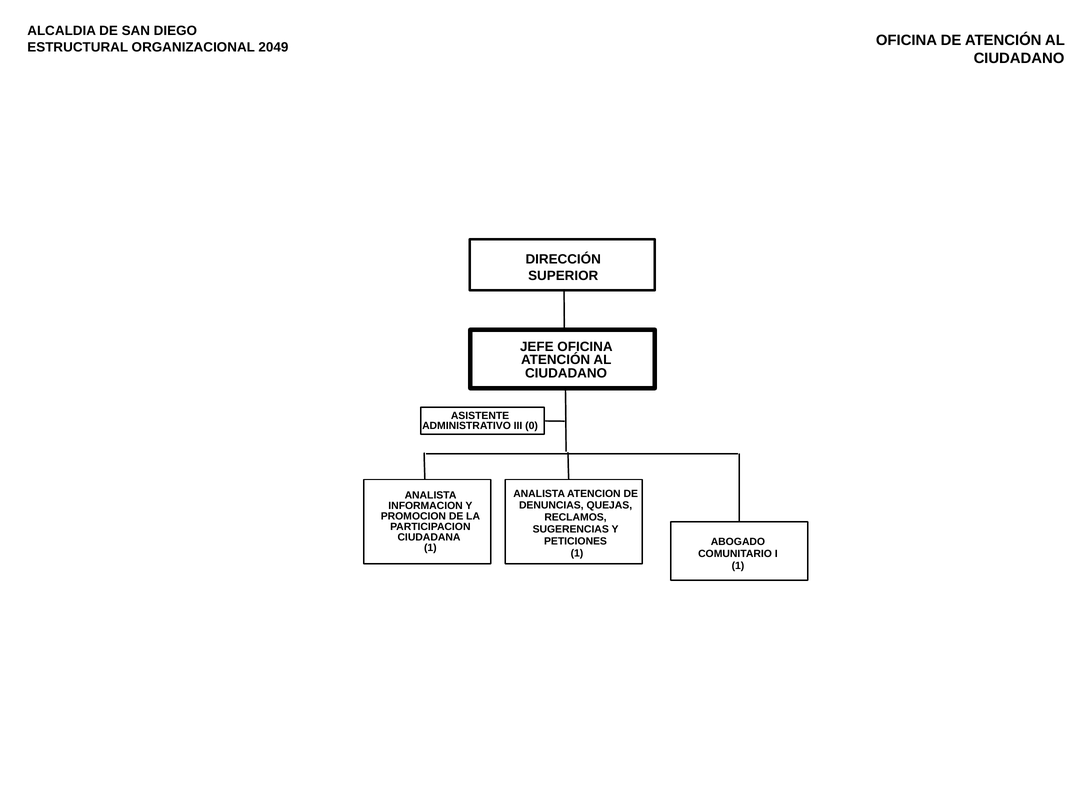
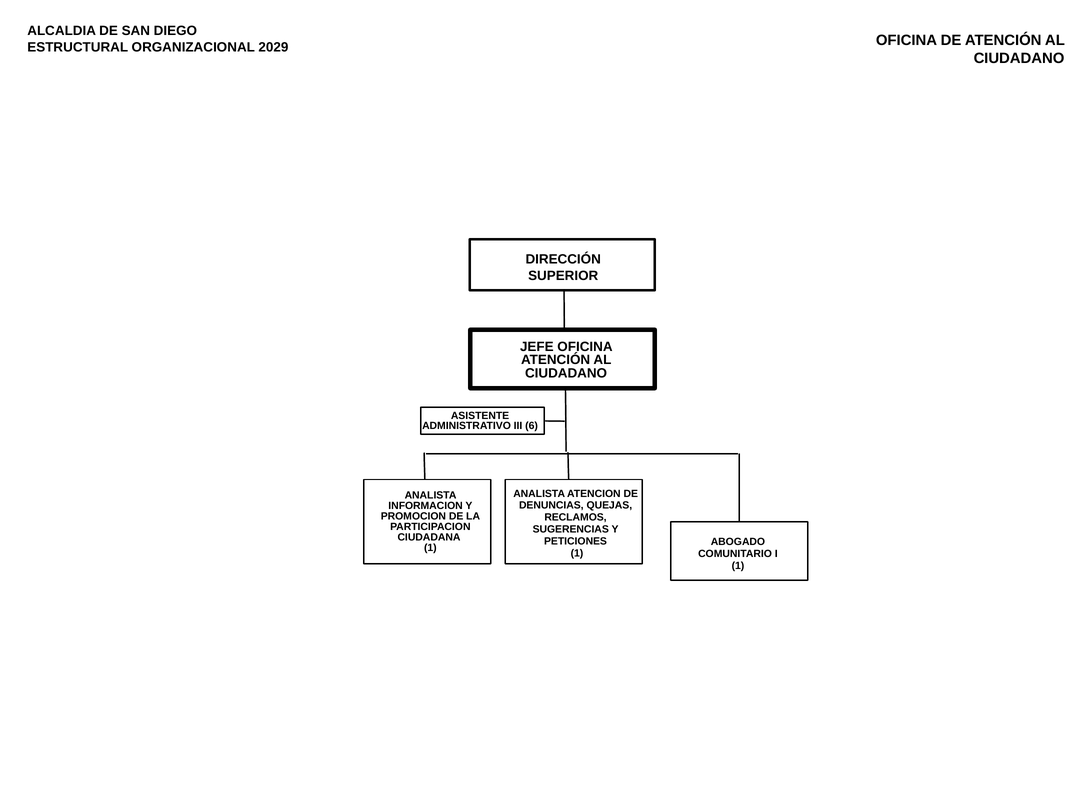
2049: 2049 -> 2029
0: 0 -> 6
